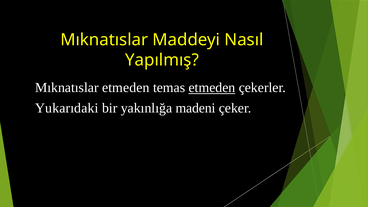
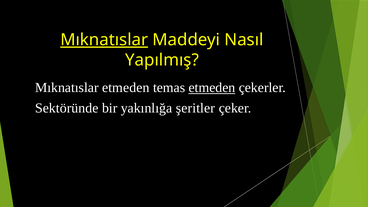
Mıknatıslar at (104, 40) underline: none -> present
Yukarıdaki: Yukarıdaki -> Sektöründe
madeni: madeni -> şeritler
